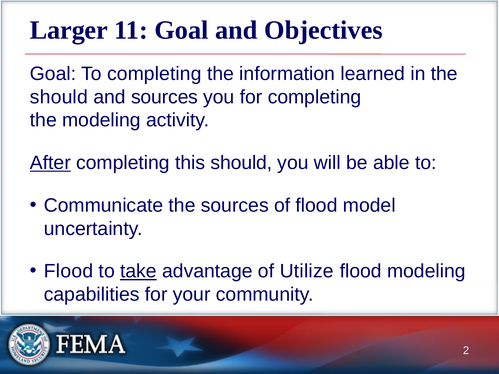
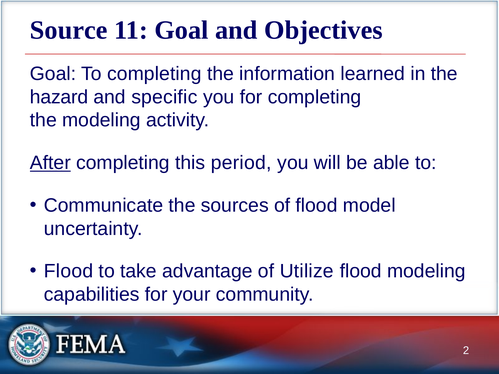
Larger: Larger -> Source
should at (59, 97): should -> hazard
and sources: sources -> specific
this should: should -> period
take underline: present -> none
